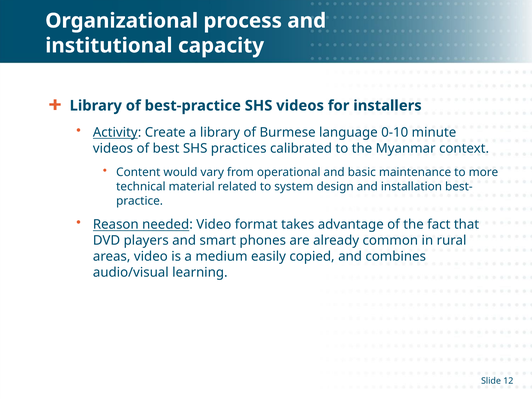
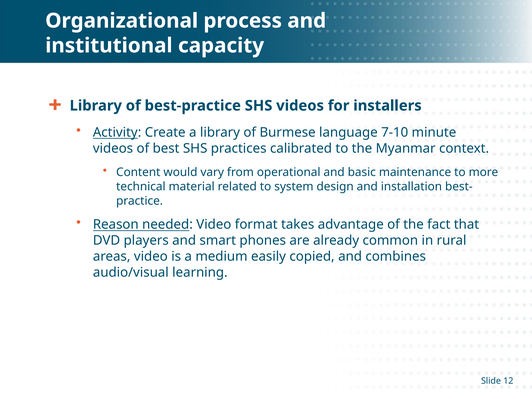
0-10: 0-10 -> 7-10
